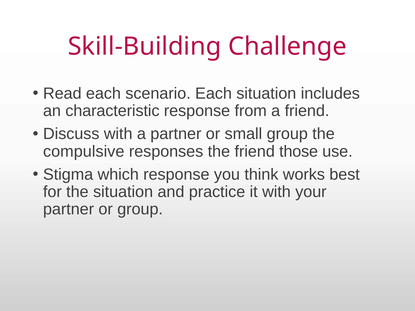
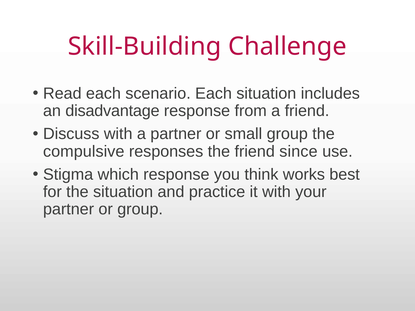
characteristic: characteristic -> disadvantage
those: those -> since
